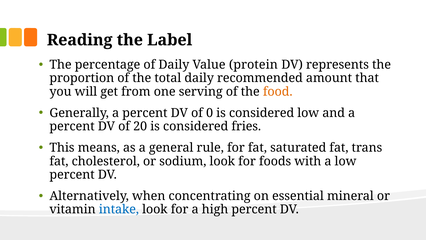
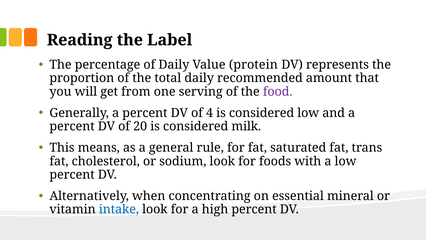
food colour: orange -> purple
0: 0 -> 4
fries: fries -> milk
